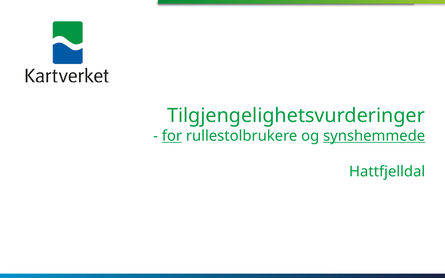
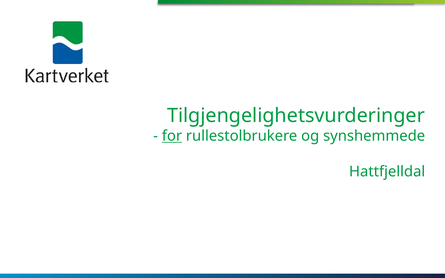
synshemmede underline: present -> none
